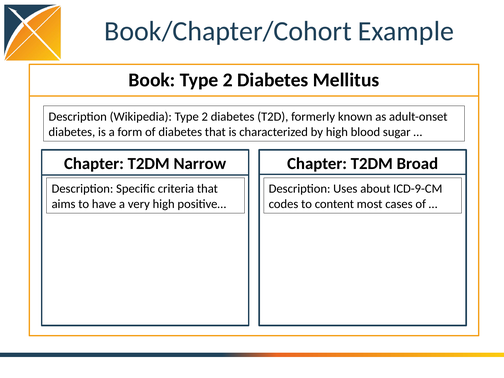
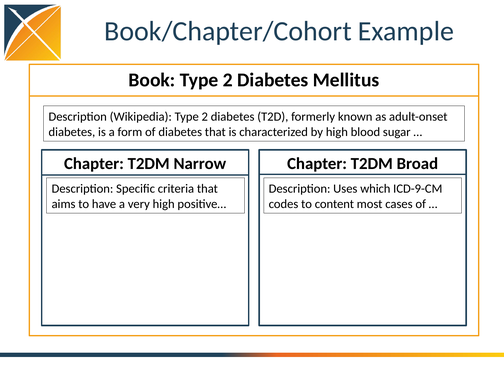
about: about -> which
